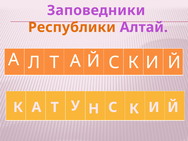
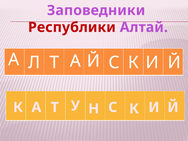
Республики colour: orange -> red
